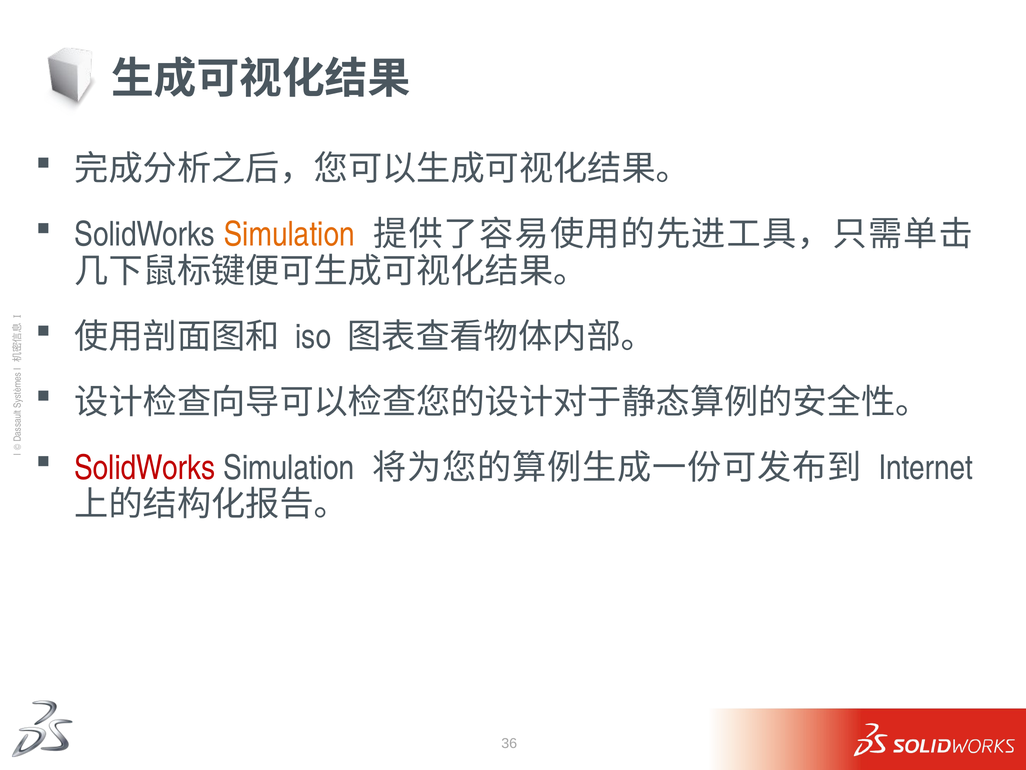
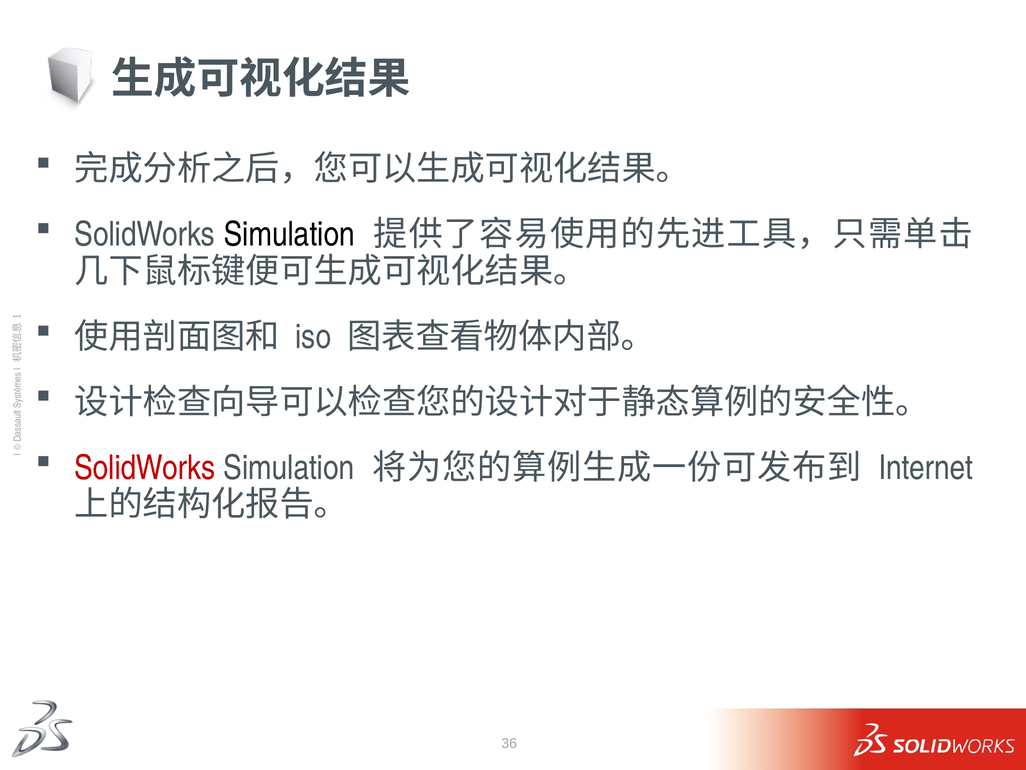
Simulation at (289, 234) colour: orange -> black
